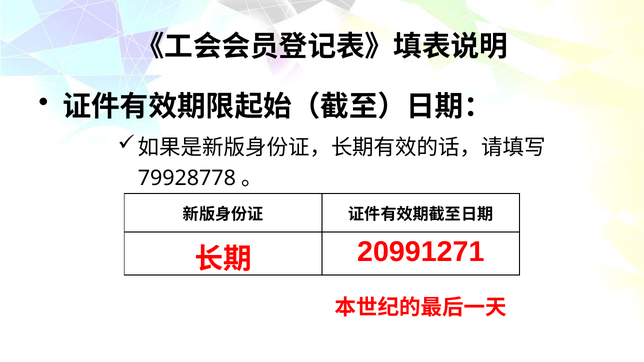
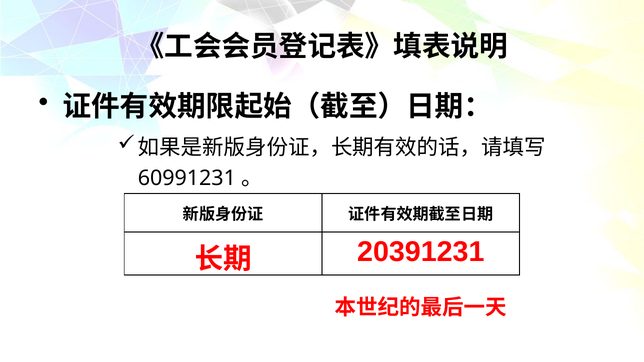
79928778: 79928778 -> 60991231
20991271: 20991271 -> 20391231
